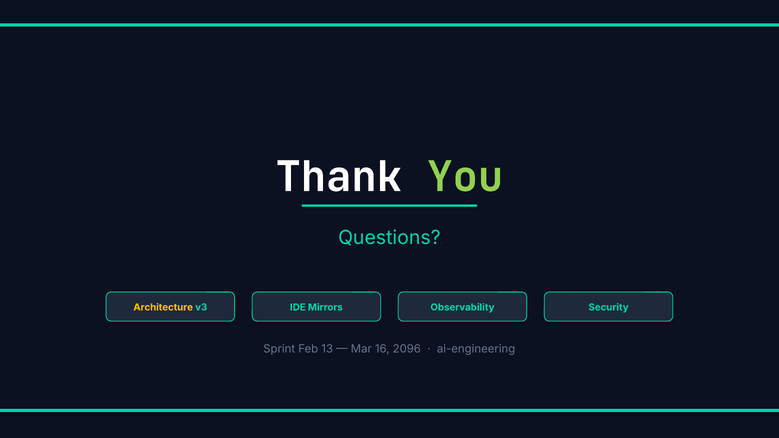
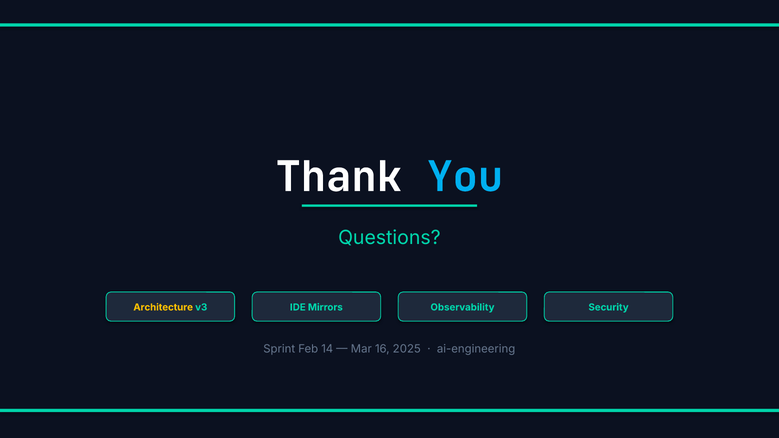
You colour: light green -> light blue
13: 13 -> 14
2096: 2096 -> 2025
